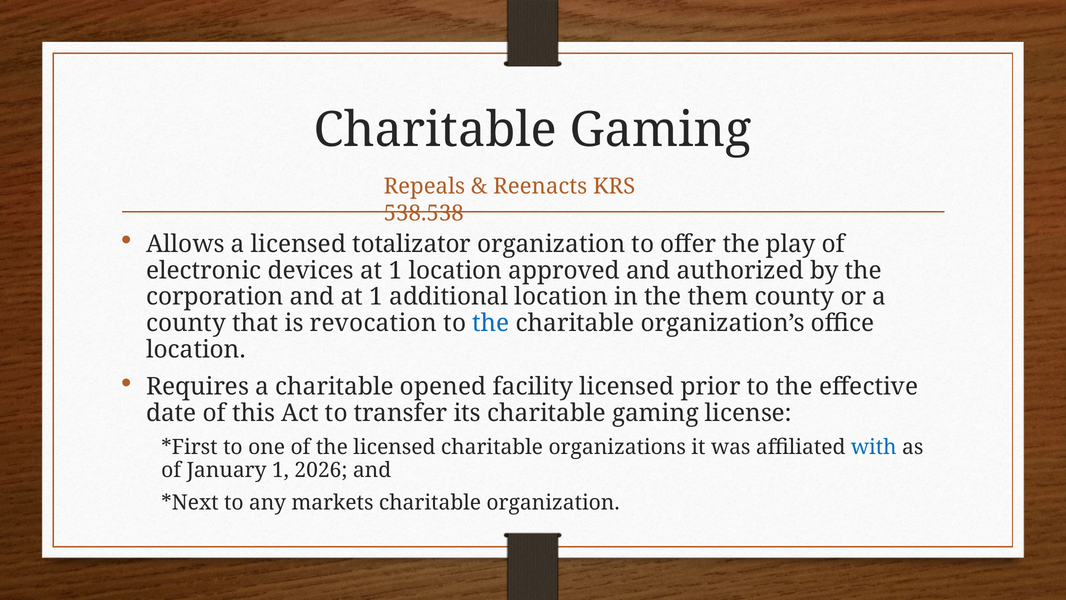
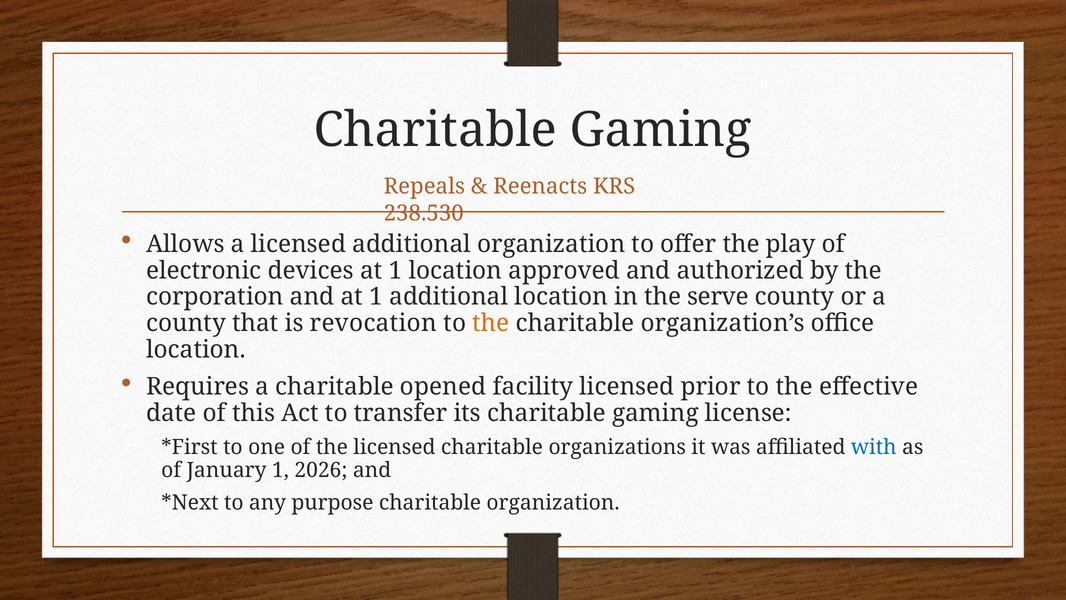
538.538: 538.538 -> 238.530
licensed totalizator: totalizator -> additional
them: them -> serve
the at (491, 323) colour: blue -> orange
markets: markets -> purpose
